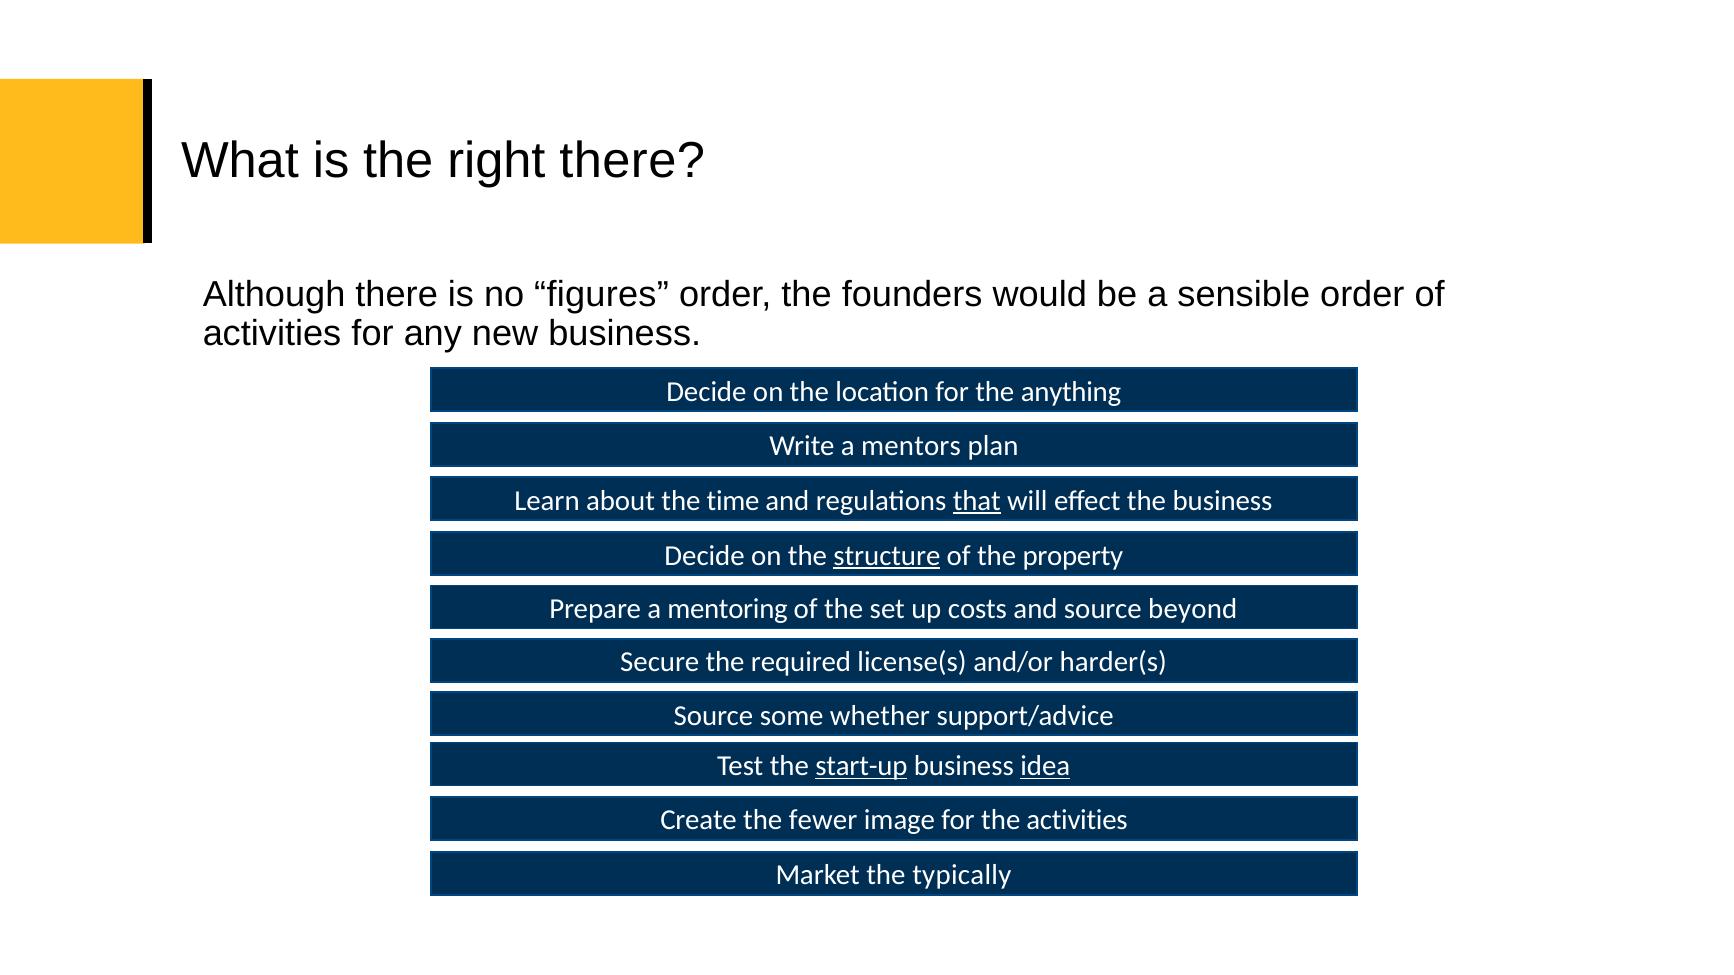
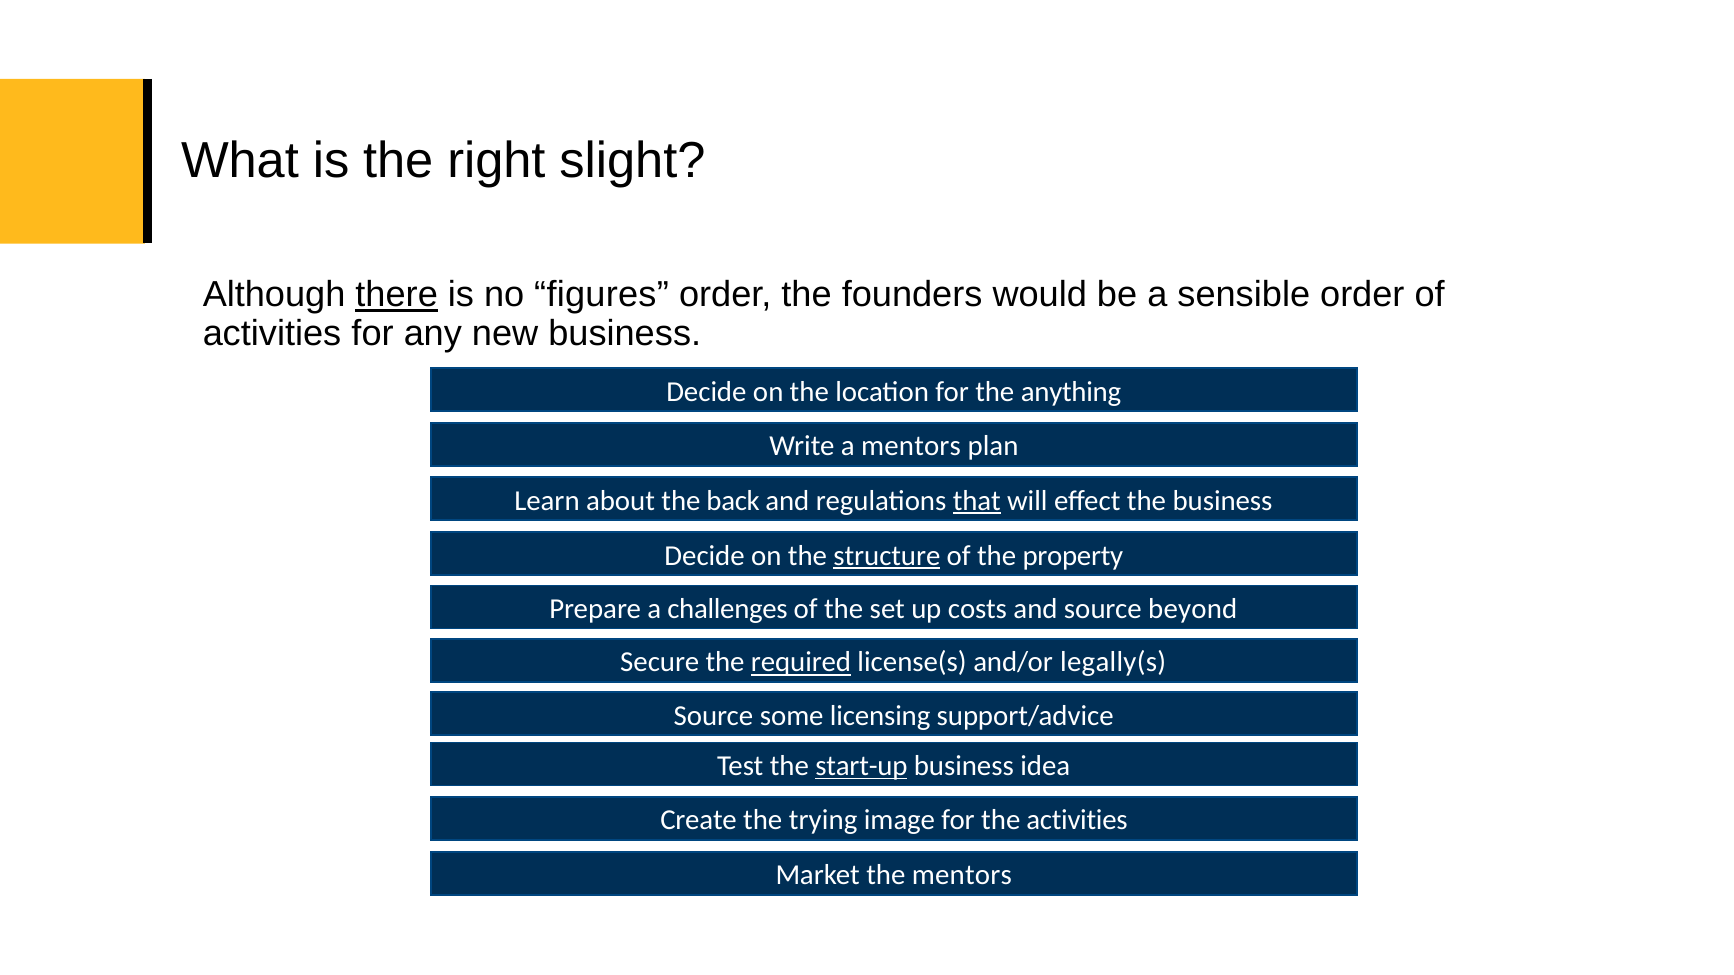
right there: there -> slight
there at (397, 295) underline: none -> present
time: time -> back
mentoring: mentoring -> challenges
required underline: none -> present
harder(s: harder(s -> legally(s
whether: whether -> licensing
idea underline: present -> none
fewer: fewer -> trying
the typically: typically -> mentors
